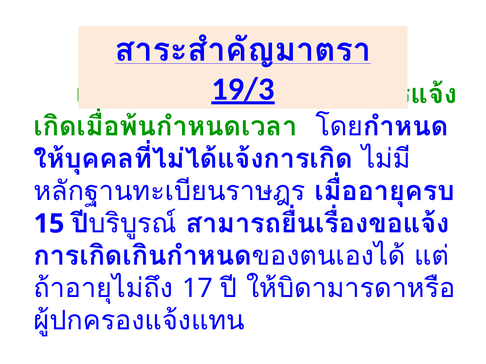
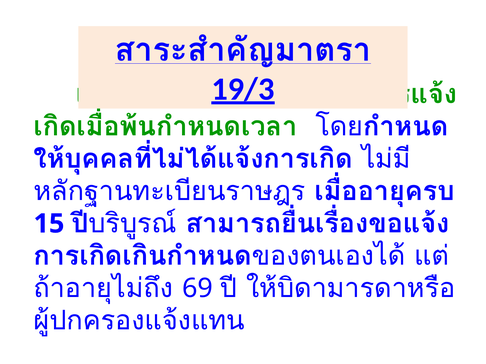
17: 17 -> 69
